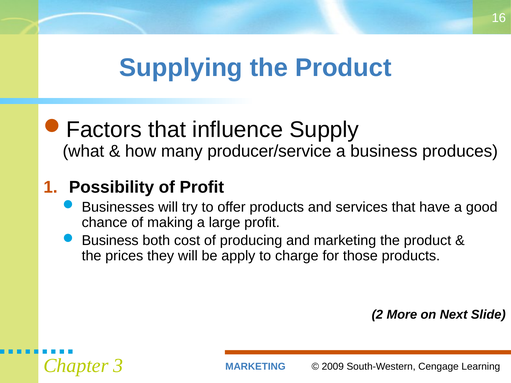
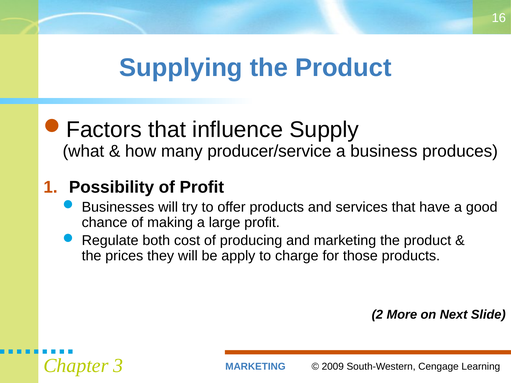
Business at (110, 241): Business -> Regulate
